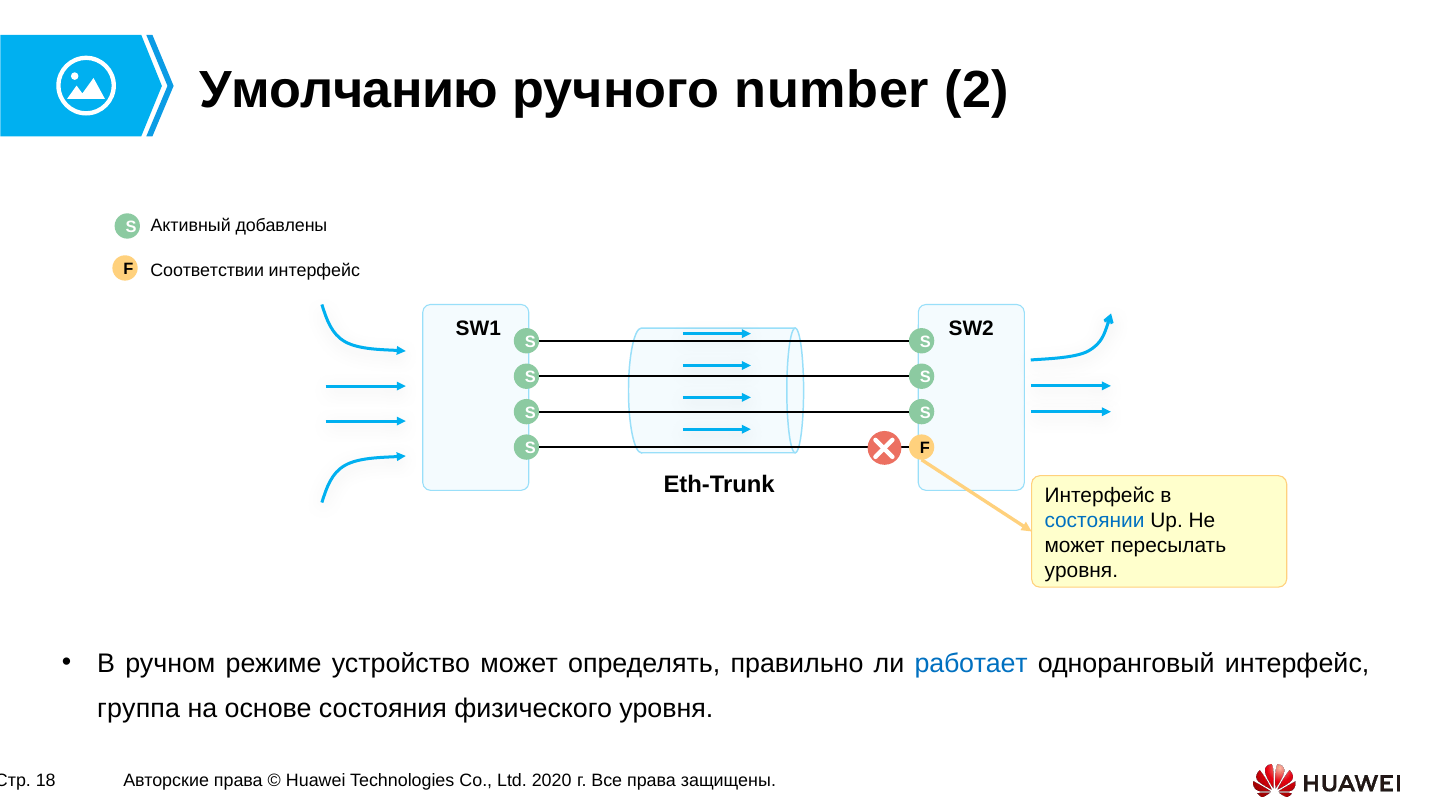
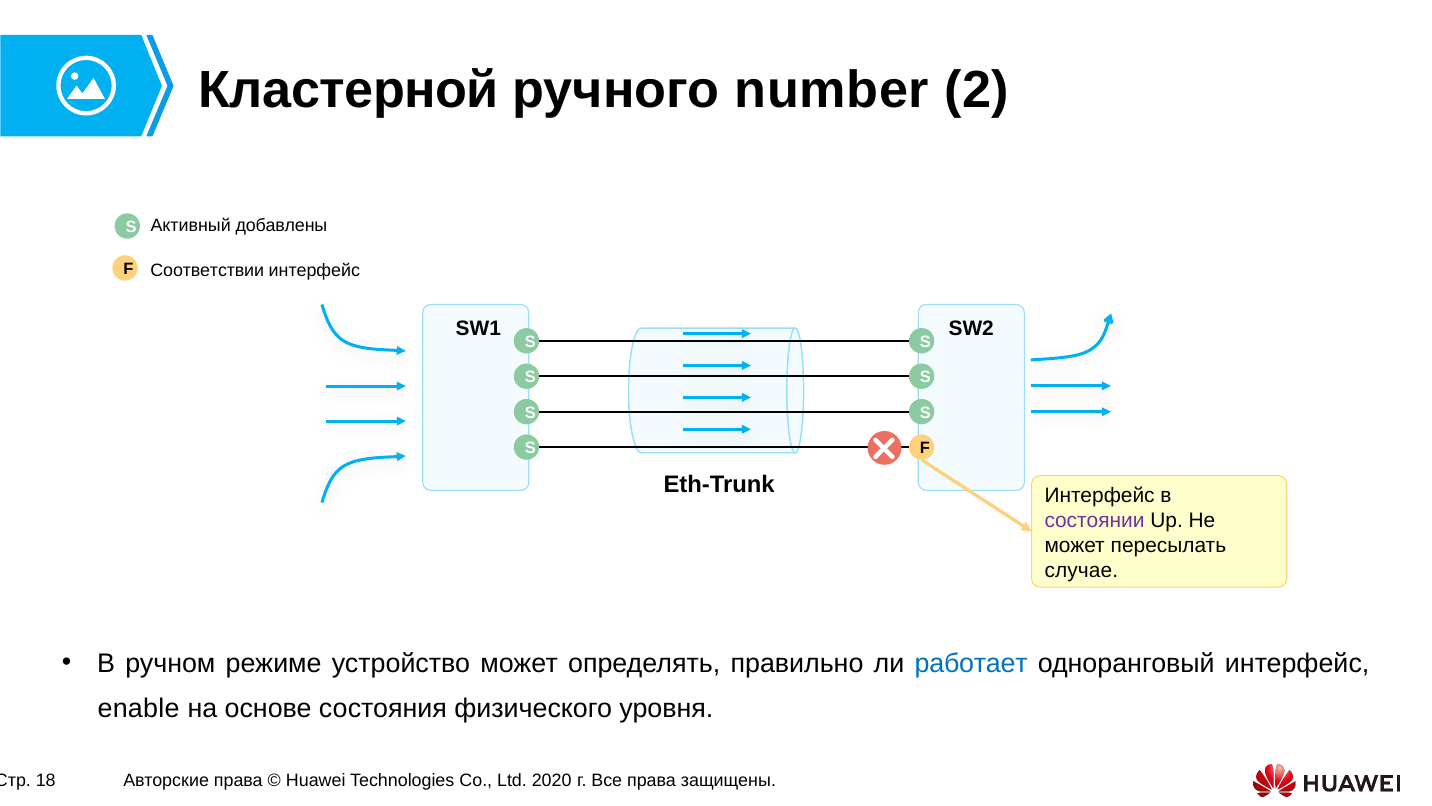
Умолчанию: Умолчанию -> Кластерной
состоянии colour: blue -> purple
уровня at (1081, 570): уровня -> случае
группа: группа -> enable
